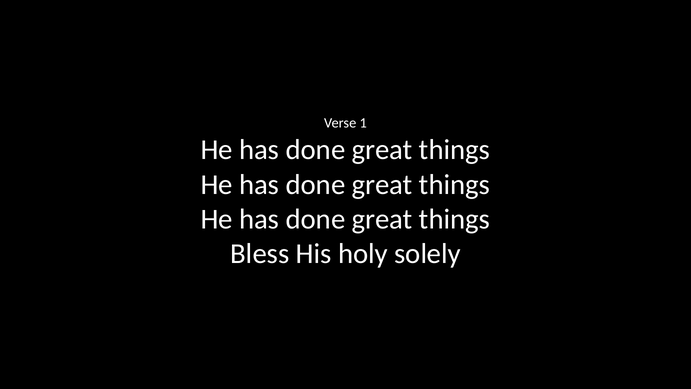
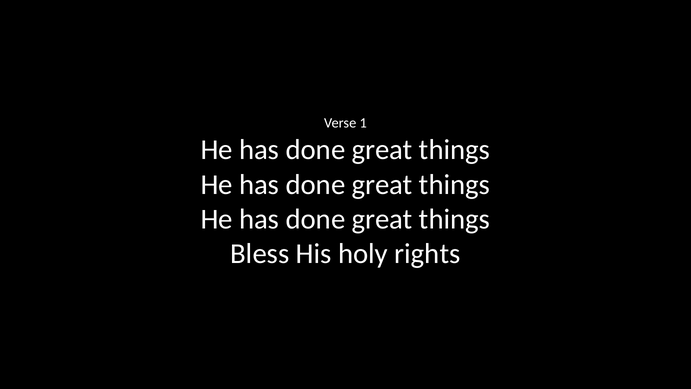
solely: solely -> rights
